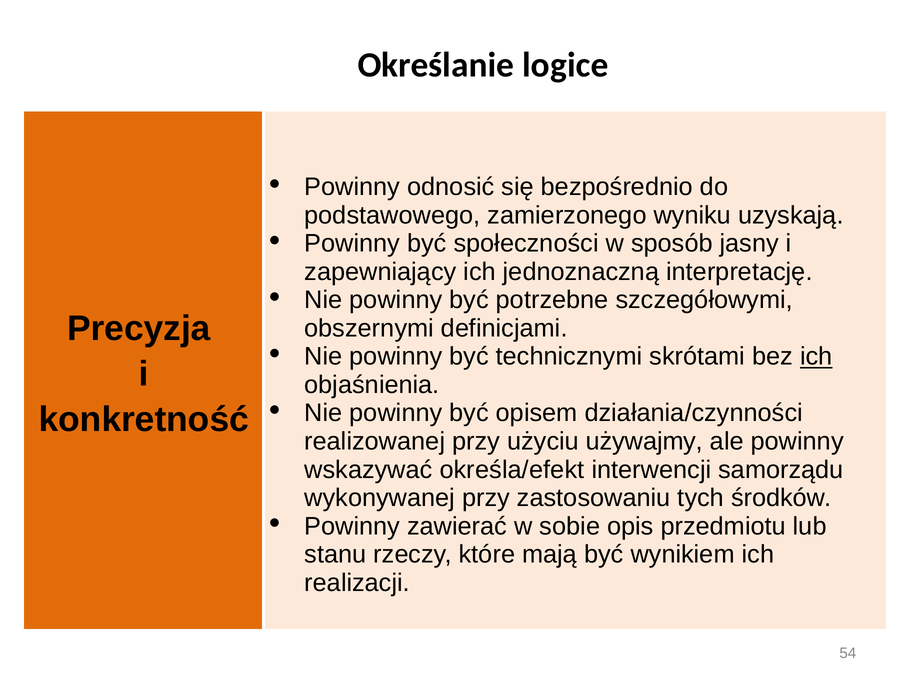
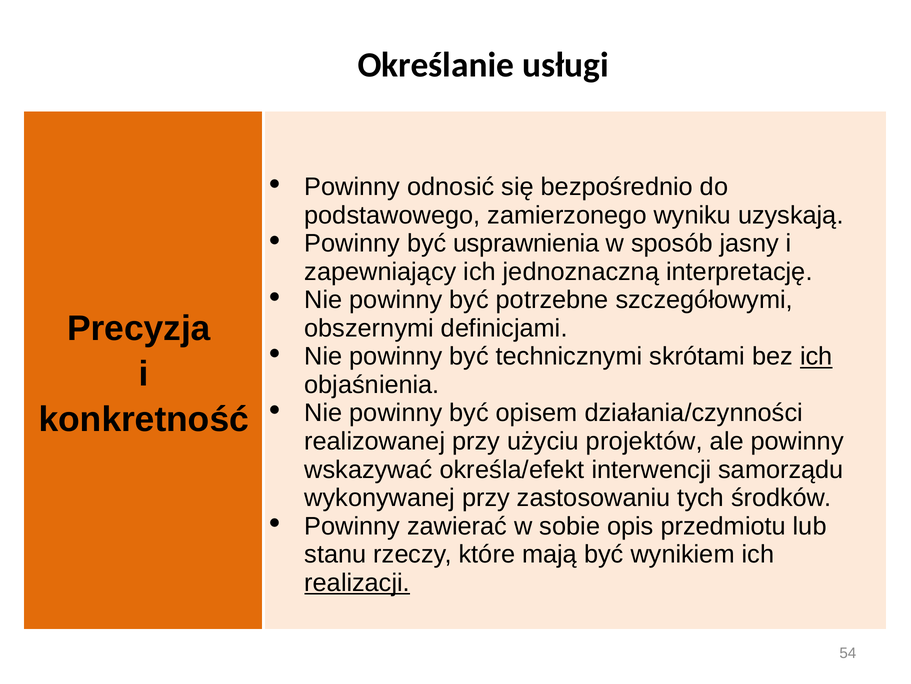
logice: logice -> usługi
społeczności: społeczności -> usprawnienia
używajmy: używajmy -> projektów
realizacji underline: none -> present
